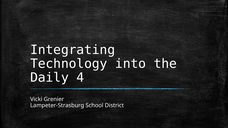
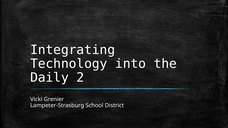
4: 4 -> 2
